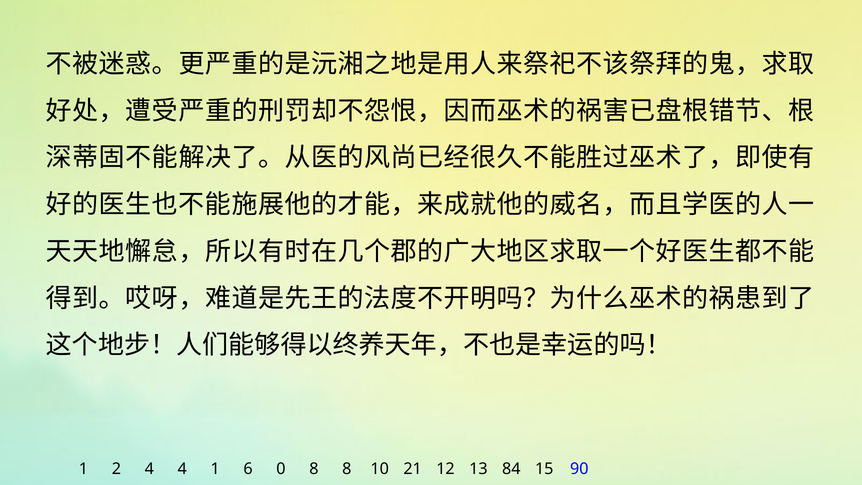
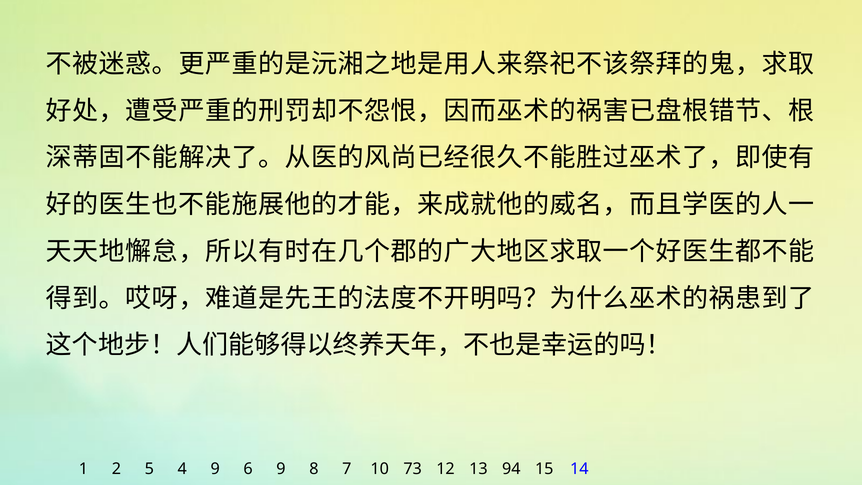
2 4: 4 -> 5
4 1: 1 -> 9
6 0: 0 -> 9
8 8: 8 -> 7
21: 21 -> 73
84: 84 -> 94
90: 90 -> 14
